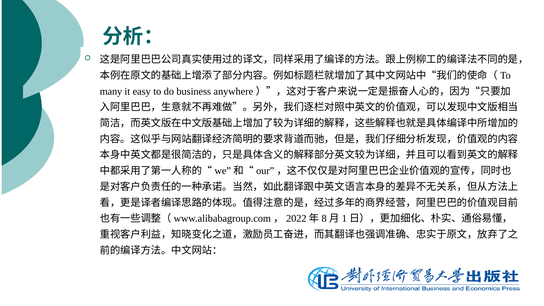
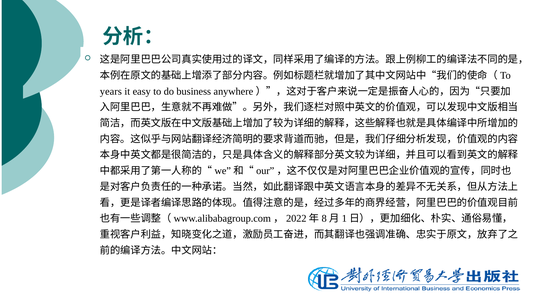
many: many -> years
